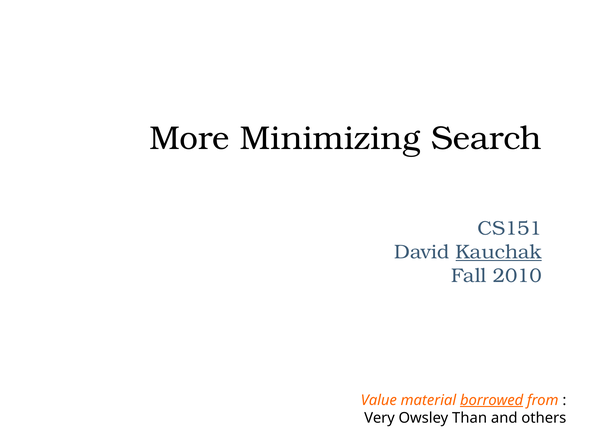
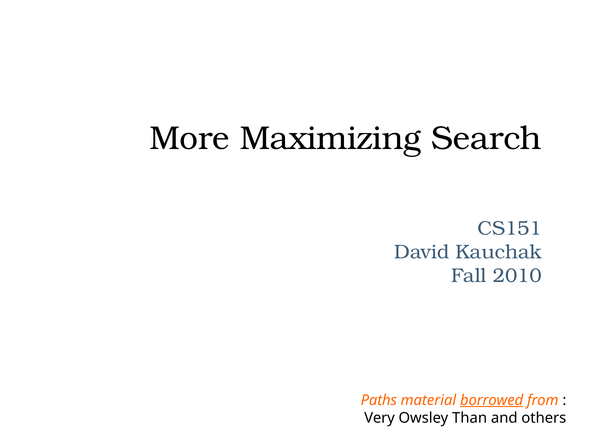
Minimizing: Minimizing -> Maximizing
Kauchak underline: present -> none
Value: Value -> Paths
